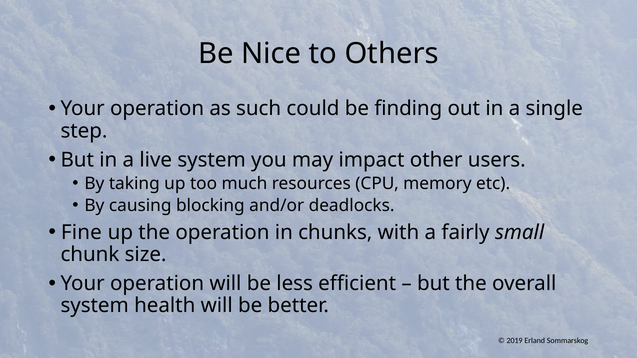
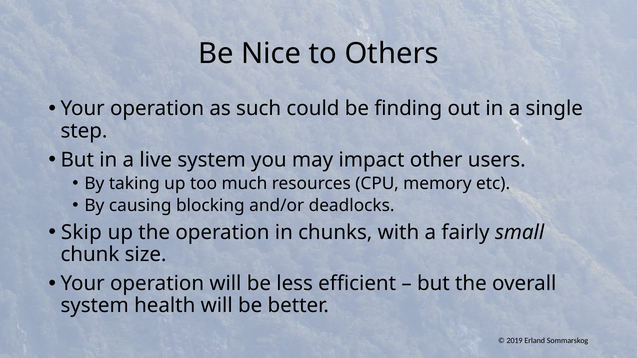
Fine: Fine -> Skip
